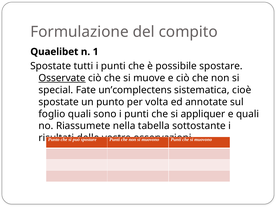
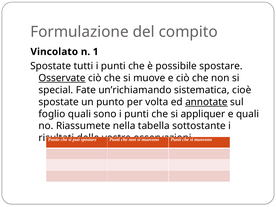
Quaelibet: Quaelibet -> Vincolato
un’complectens: un’complectens -> un’richiamando
annotate underline: none -> present
